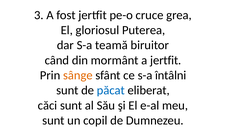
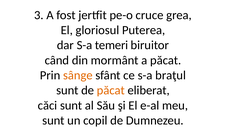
teamă: teamă -> temeri
a jertfit: jertfit -> păcat
întâlni: întâlni -> braţul
păcat at (111, 90) colour: blue -> orange
